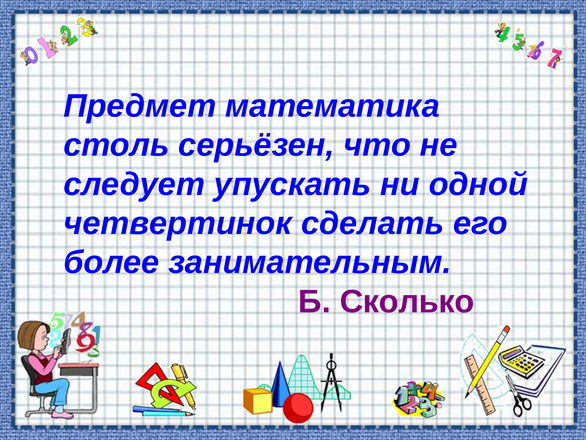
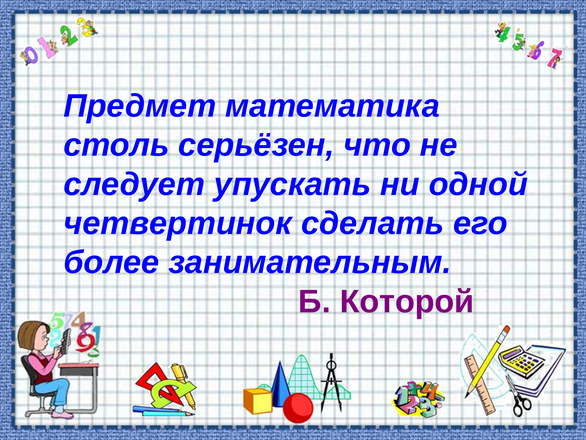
Сколько: Сколько -> Которой
